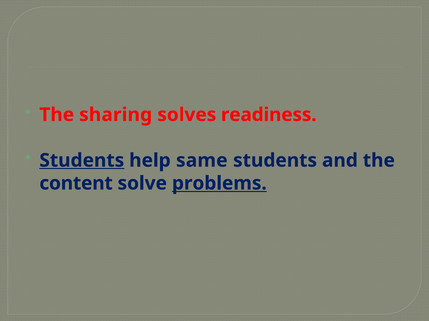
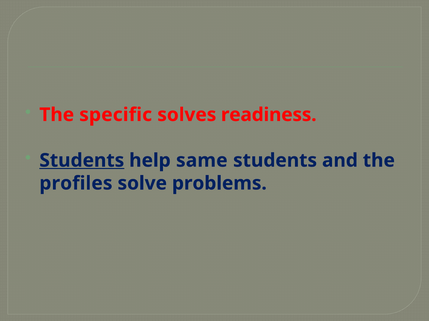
sharing: sharing -> specific
content: content -> profiles
problems underline: present -> none
